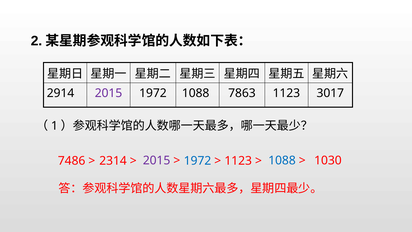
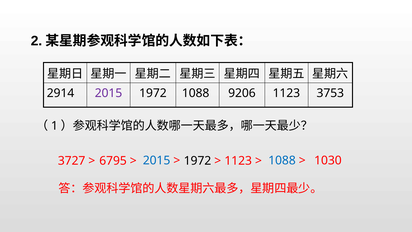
7863: 7863 -> 9206
3017: 3017 -> 3753
7486: 7486 -> 3727
2314: 2314 -> 6795
2015 at (157, 160) colour: purple -> blue
1972 at (198, 161) colour: blue -> black
